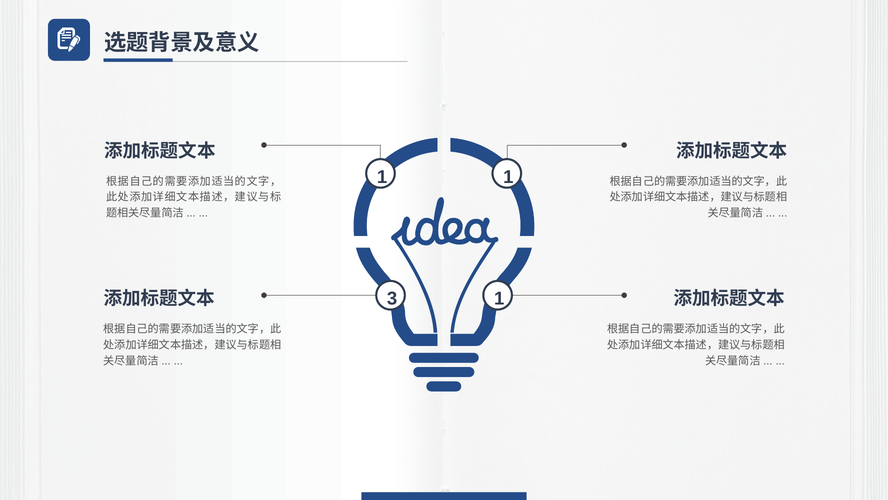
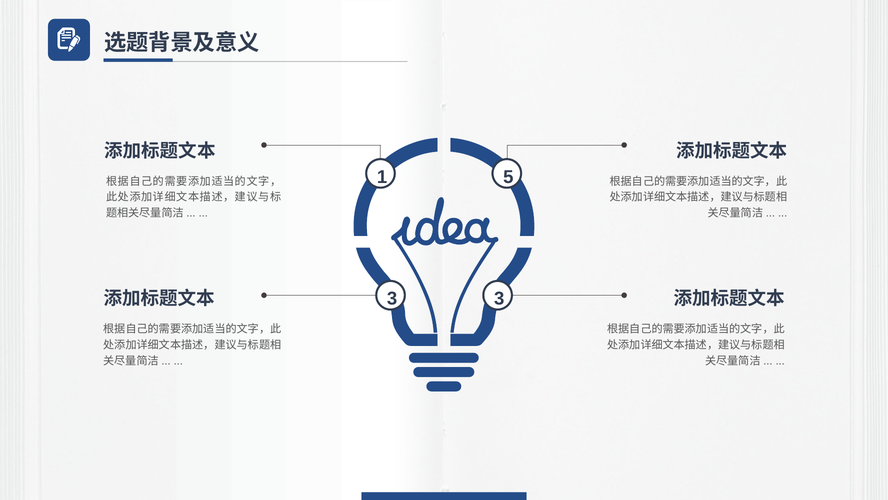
1 1: 1 -> 5
3 1: 1 -> 3
